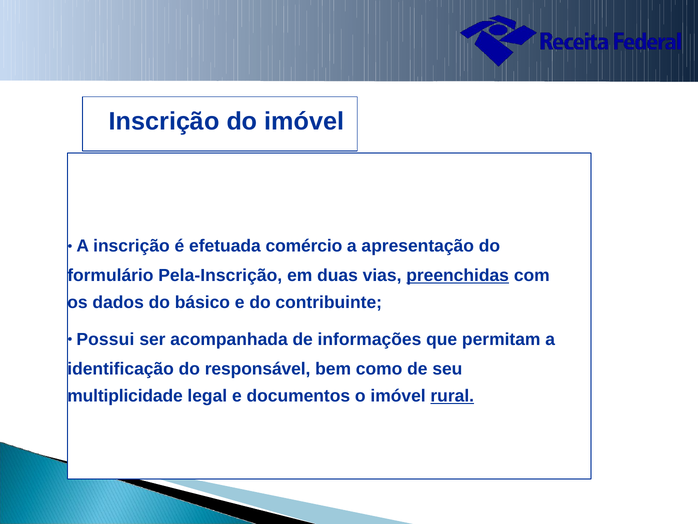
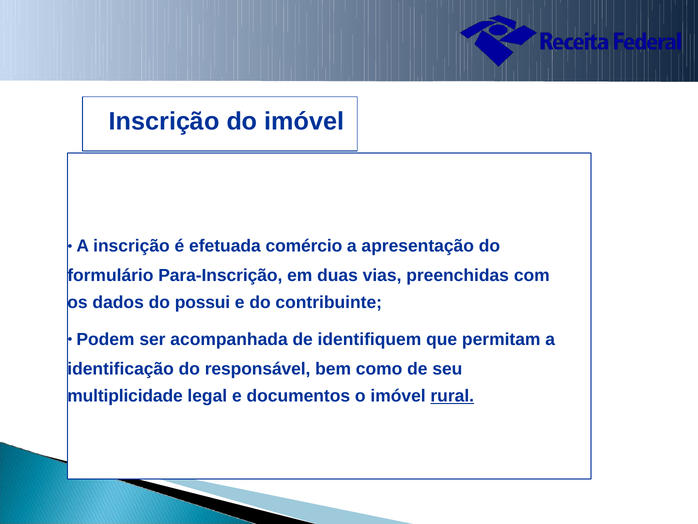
Pela-Inscrição: Pela-Inscrição -> Para-Inscrição
preenchidas underline: present -> none
básico: básico -> possui
Possui: Possui -> Podem
informações: informações -> identifiquem
